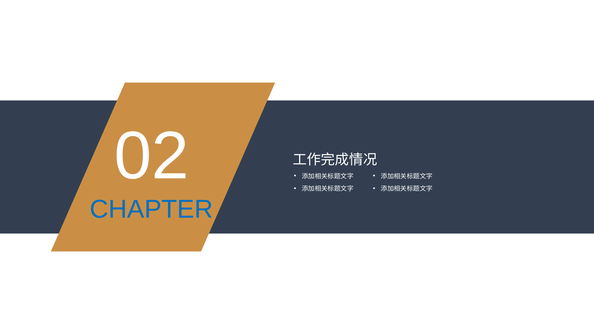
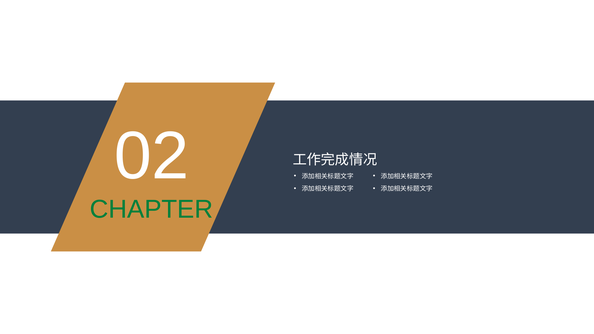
CHAPTER colour: blue -> green
